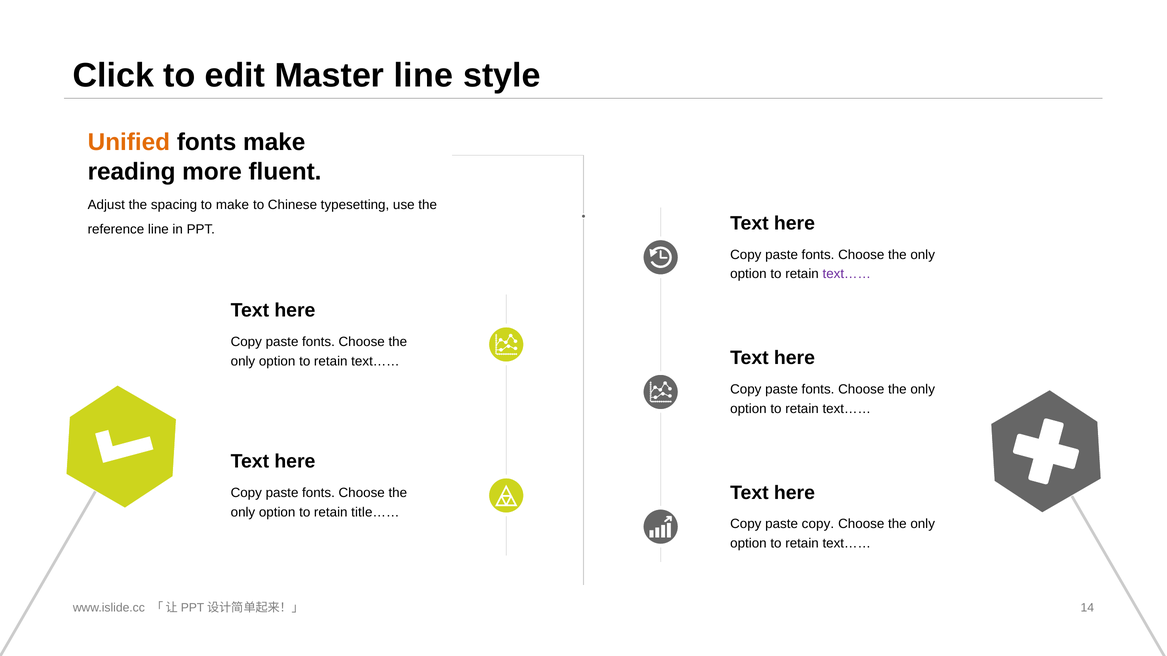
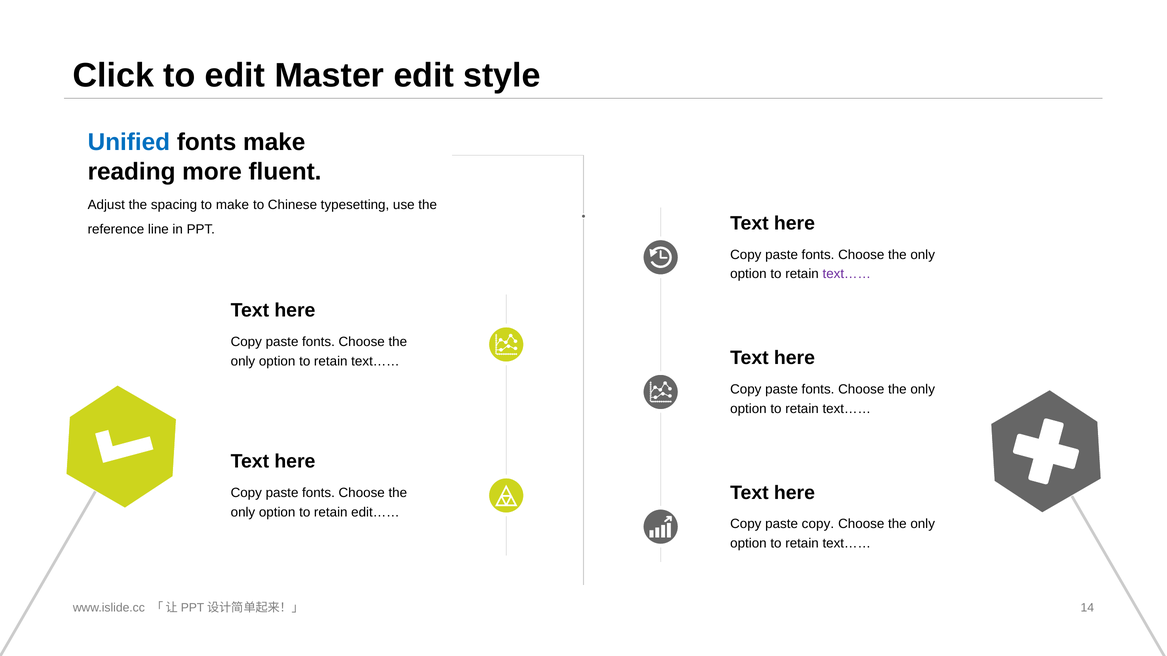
Master line: line -> edit
Unified colour: orange -> blue
title……: title…… -> edit……
